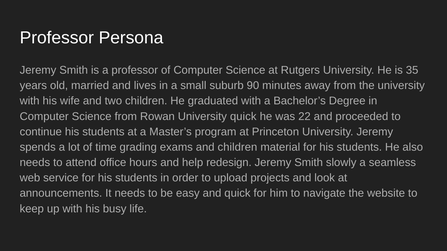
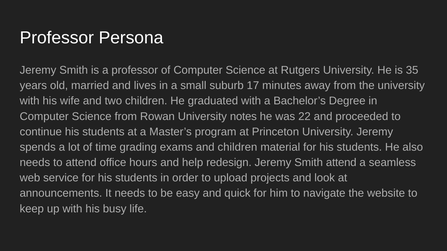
90: 90 -> 17
University quick: quick -> notes
Smith slowly: slowly -> attend
